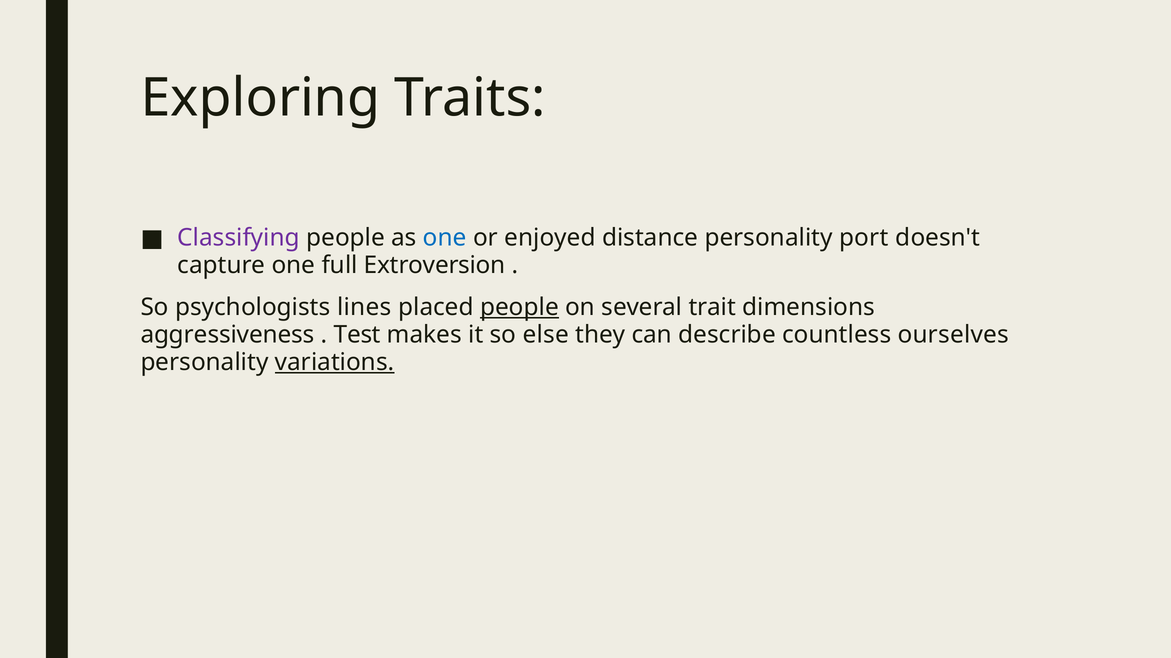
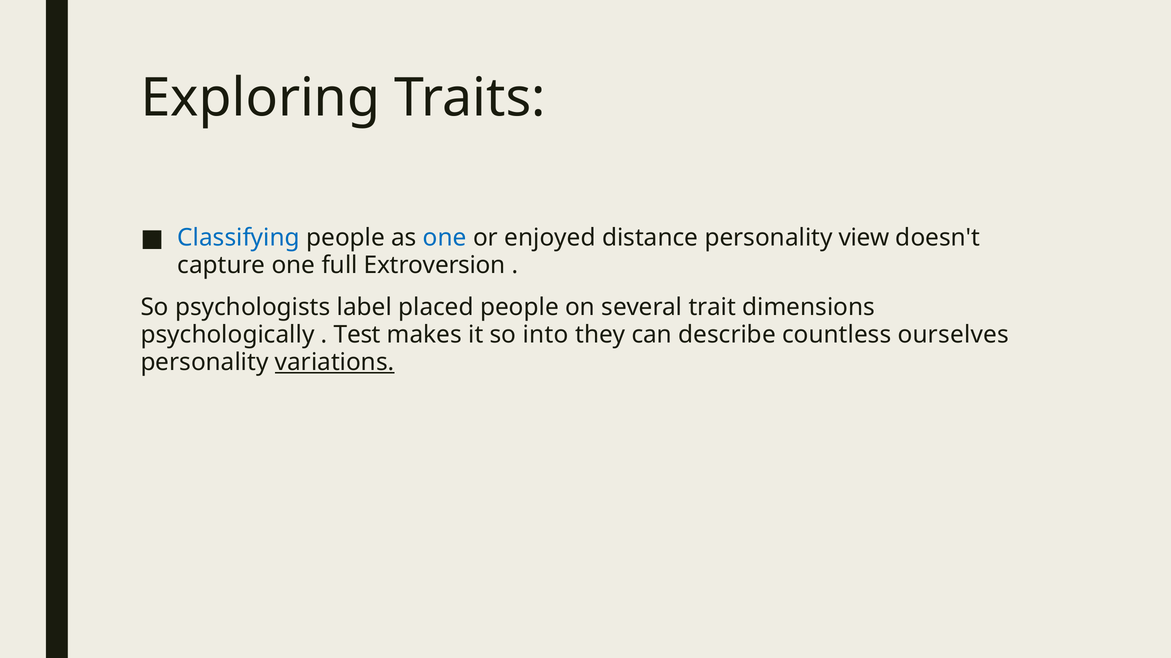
Classifying colour: purple -> blue
port: port -> view
lines: lines -> label
people at (520, 308) underline: present -> none
aggressiveness: aggressiveness -> psychologically
else: else -> into
